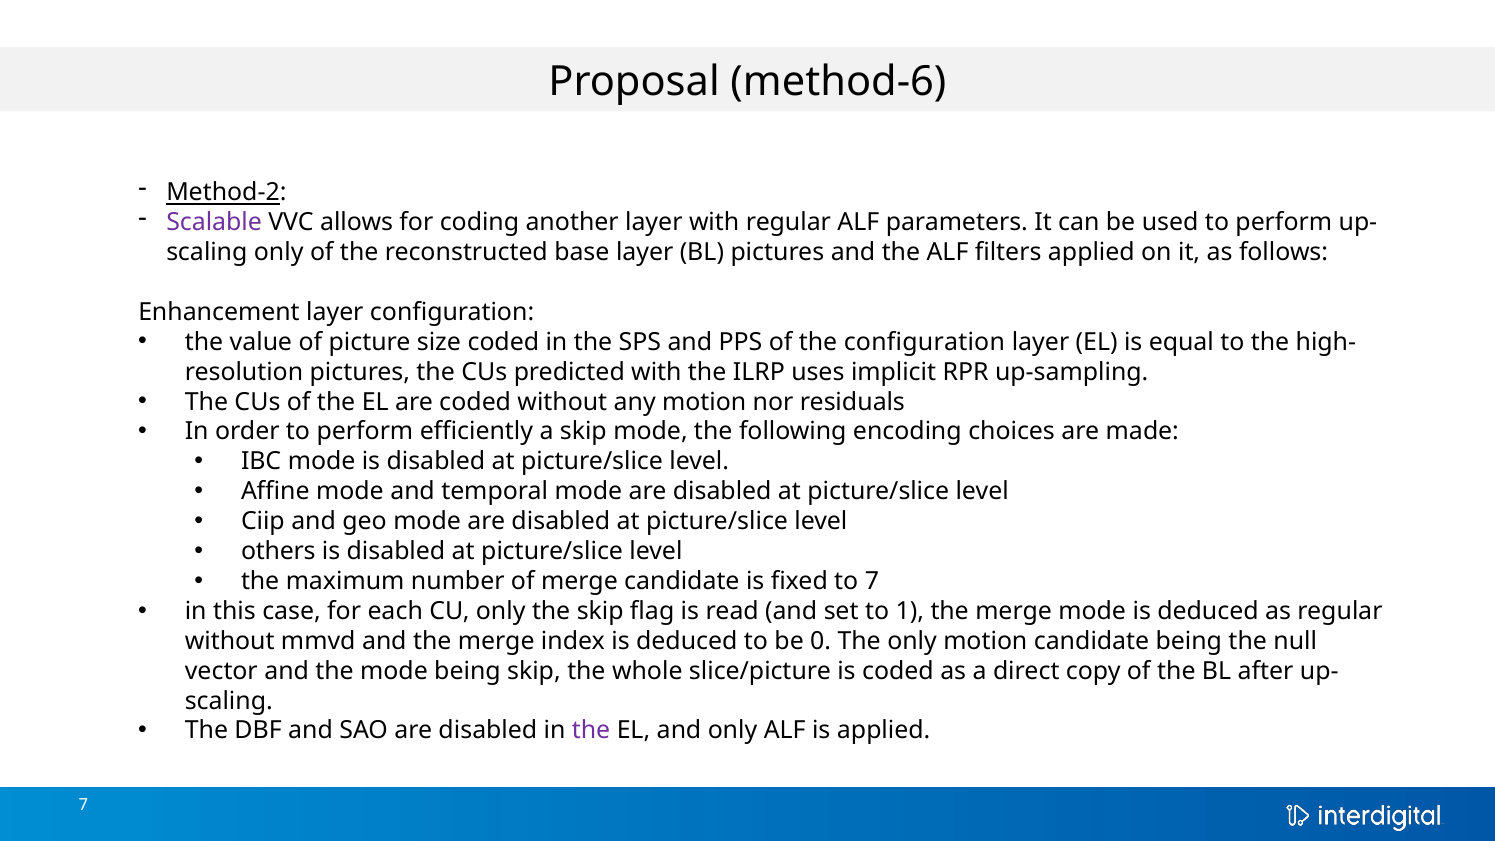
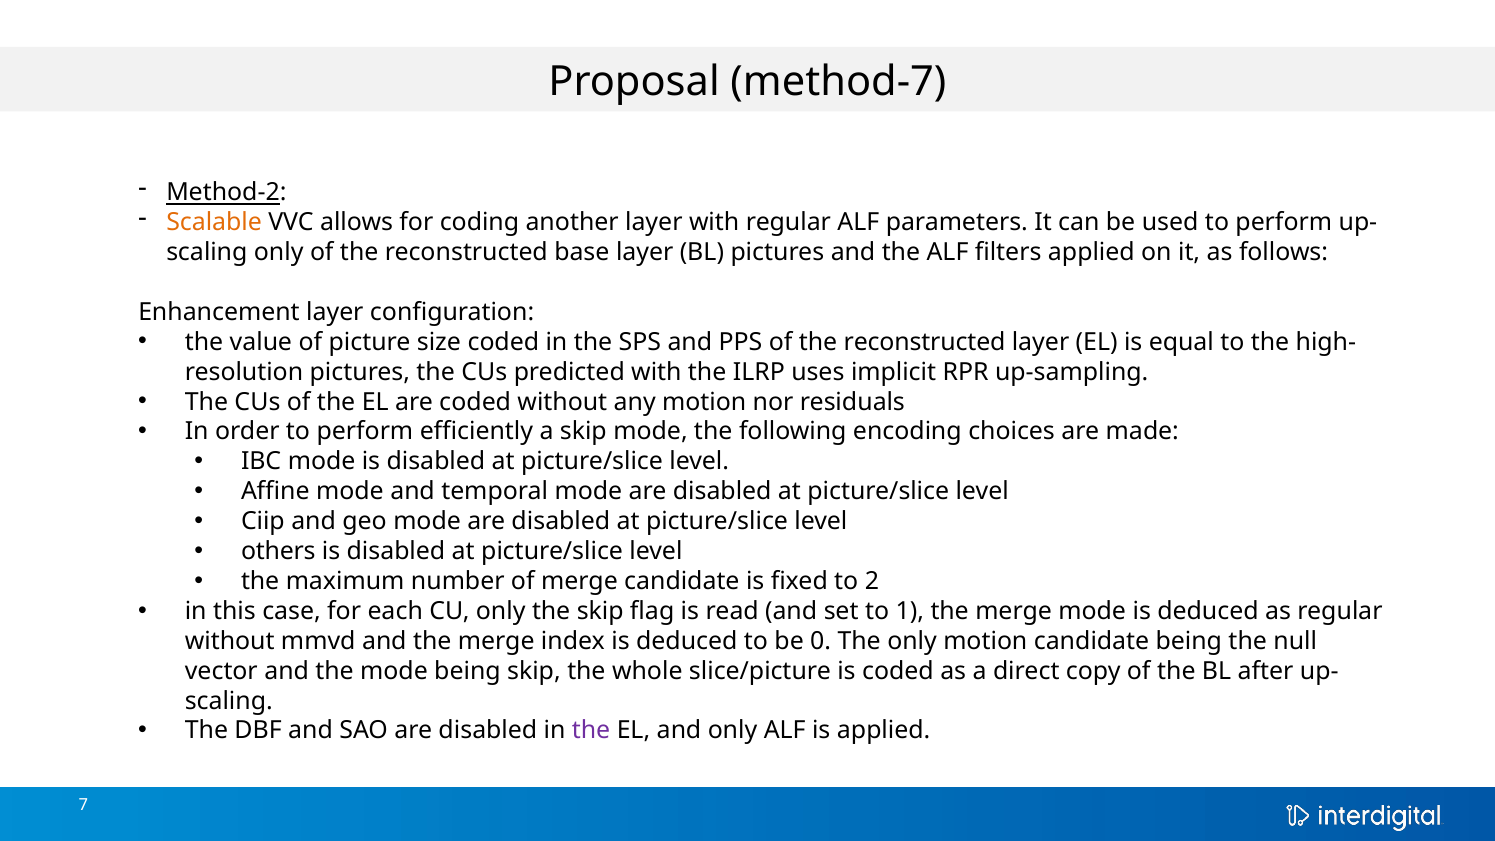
method-6: method-6 -> method-7
Scalable colour: purple -> orange
PPS of the configuration: configuration -> reconstructed
to 7: 7 -> 2
